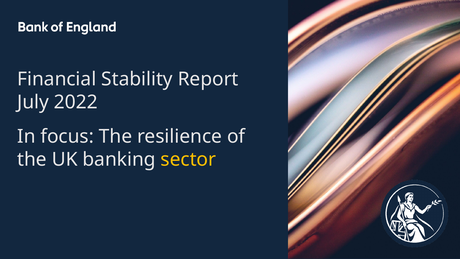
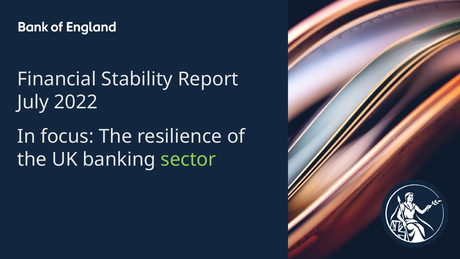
sector colour: yellow -> light green
